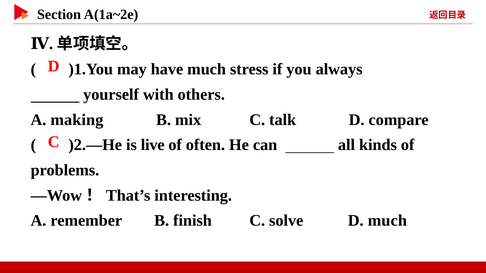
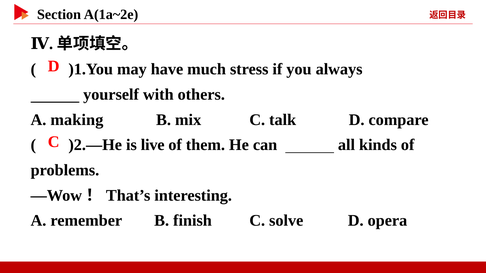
often: often -> them
D much: much -> opera
